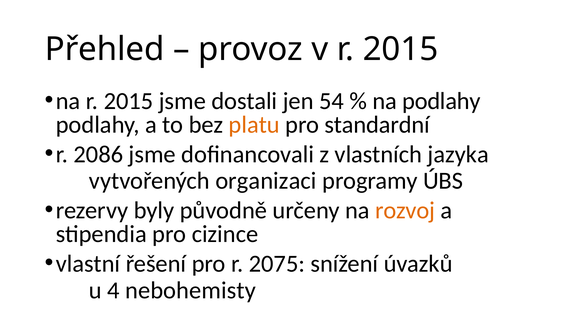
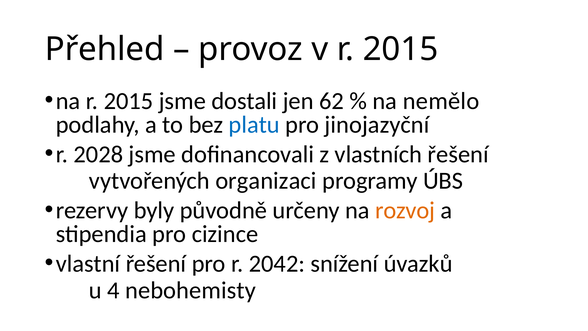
54: 54 -> 62
na podlahy: podlahy -> nemělo
platu colour: orange -> blue
standardní: standardní -> jinojazyční
2086: 2086 -> 2028
vlastních jazyka: jazyka -> řešení
2075: 2075 -> 2042
